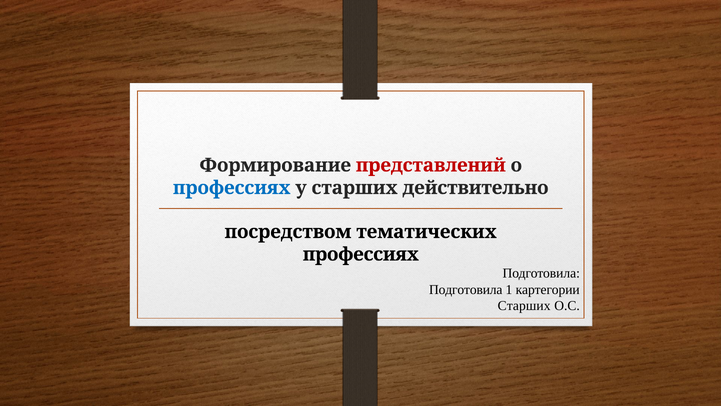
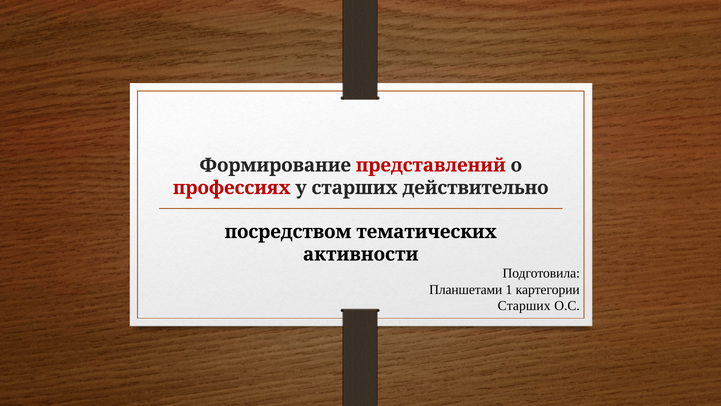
профессиях at (232, 188) colour: blue -> red
профессиях at (361, 254): профессиях -> активности
Подготовила at (466, 289): Подготовила -> Планшетами
